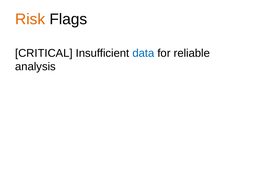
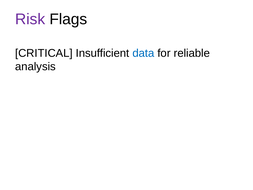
Risk colour: orange -> purple
